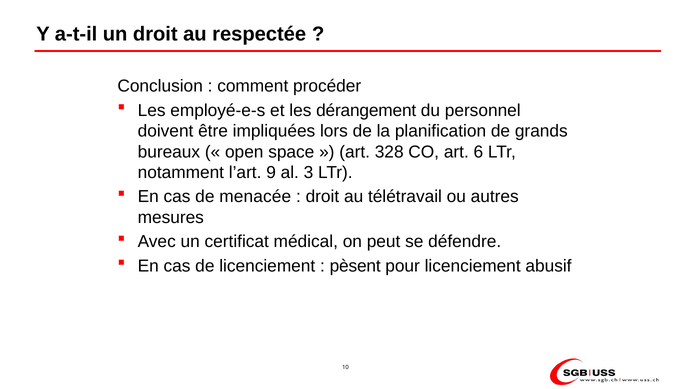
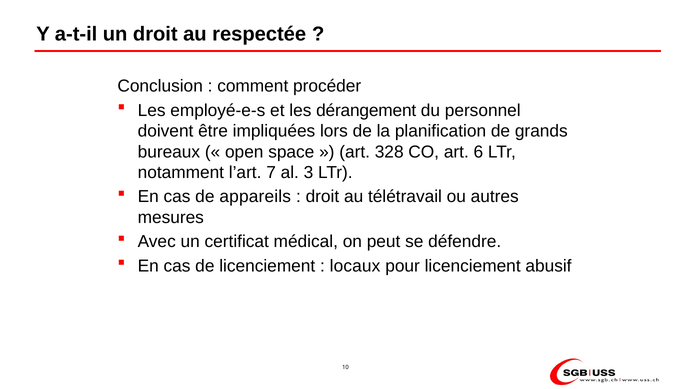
9: 9 -> 7
menacée: menacée -> appareils
pèsent: pèsent -> locaux
